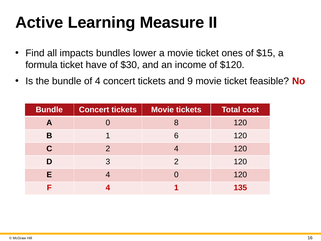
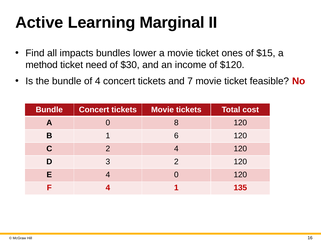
Measure: Measure -> Marginal
formula: formula -> method
have: have -> need
9: 9 -> 7
